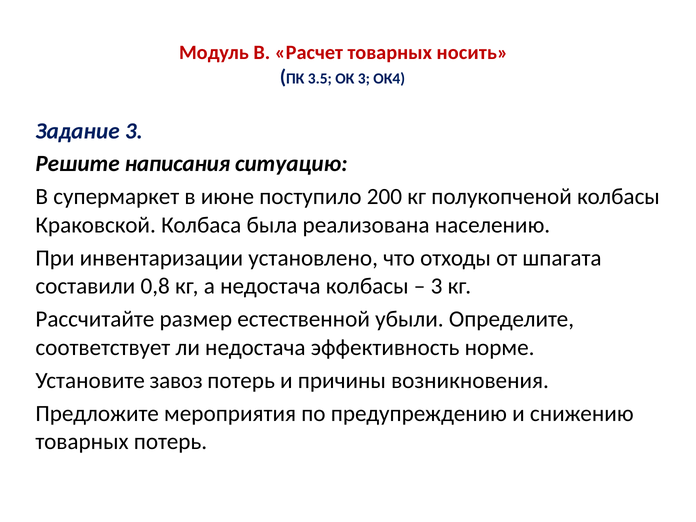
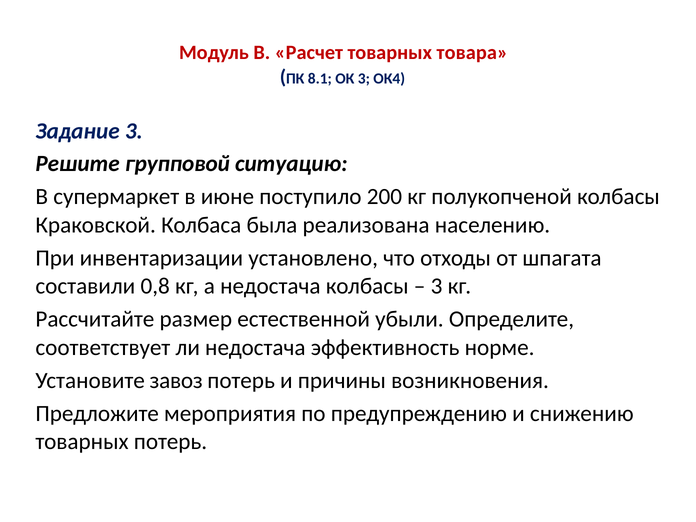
носить: носить -> товара
3.5: 3.5 -> 8.1
написания: написания -> групповой
